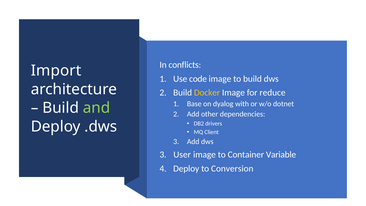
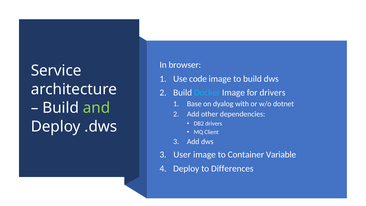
conflicts: conflicts -> browser
Import: Import -> Service
Docker colour: yellow -> light blue
for reduce: reduce -> drivers
Conversion: Conversion -> Differences
